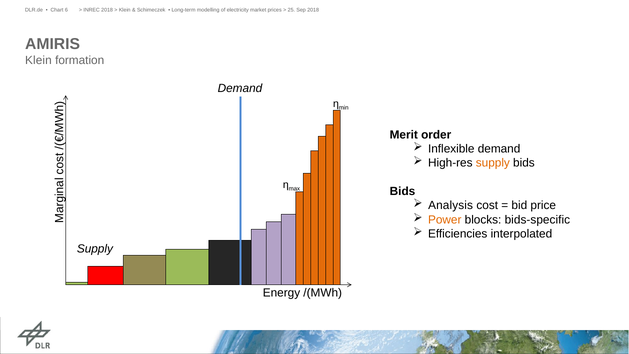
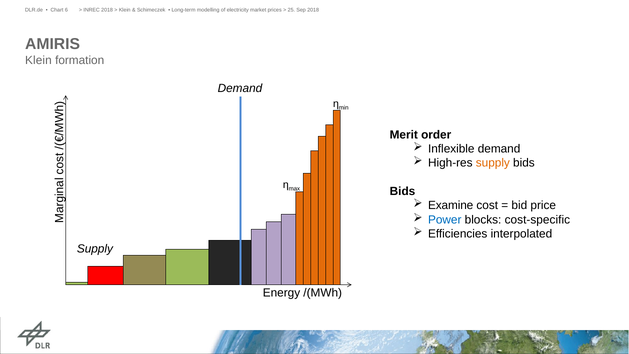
Analysis: Analysis -> Examine
Power colour: orange -> blue
bids-specific: bids-specific -> cost-specific
